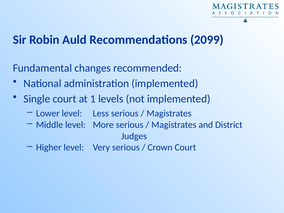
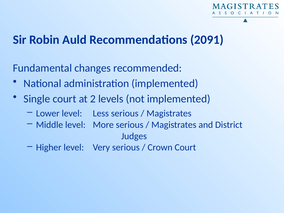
2099: 2099 -> 2091
1: 1 -> 2
